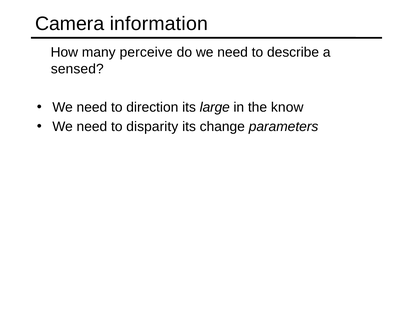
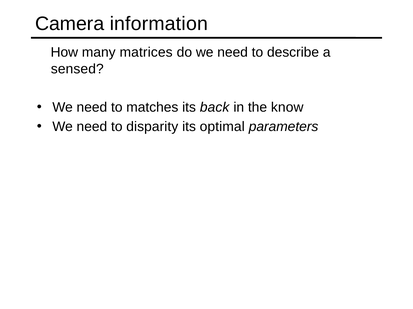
perceive: perceive -> matrices
direction: direction -> matches
large: large -> back
change: change -> optimal
